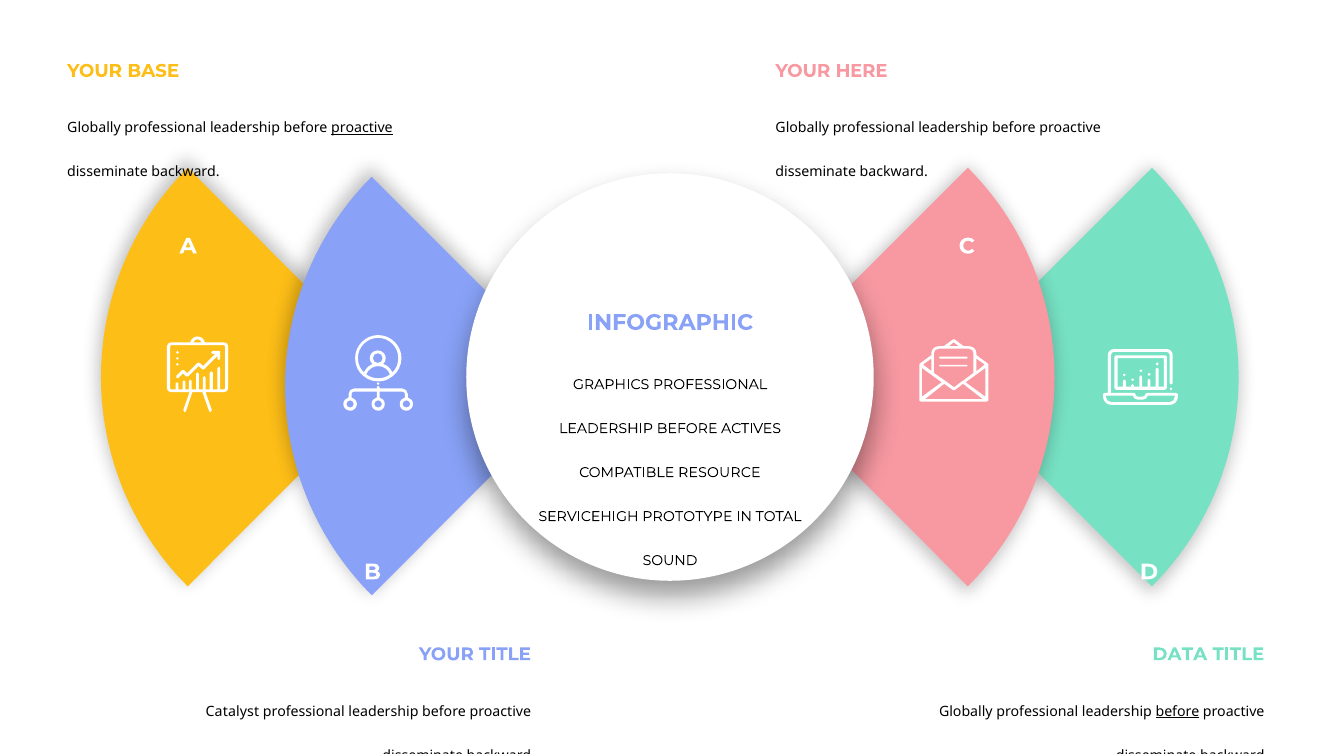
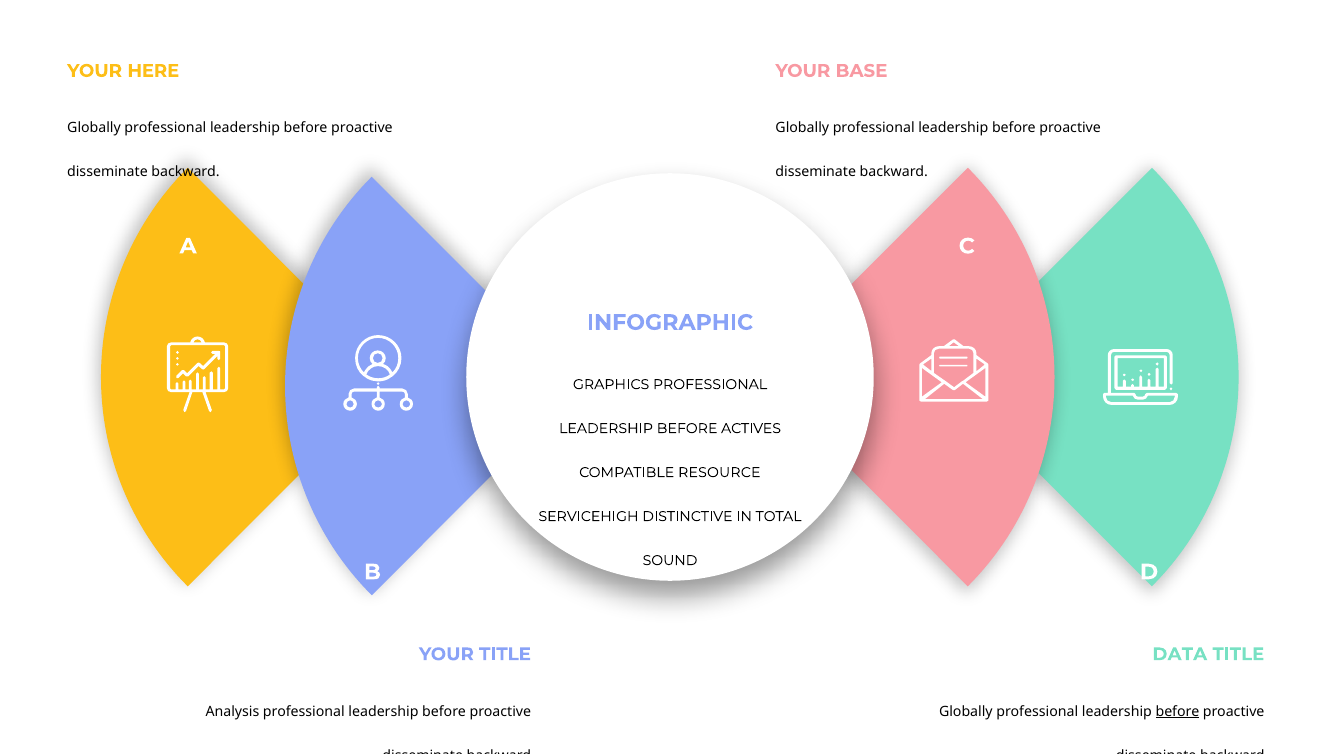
BASE: BASE -> HERE
HERE: HERE -> BASE
proactive at (362, 128) underline: present -> none
PROTOTYPE: PROTOTYPE -> DISTINCTIVE
Catalyst: Catalyst -> Analysis
